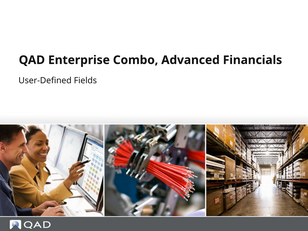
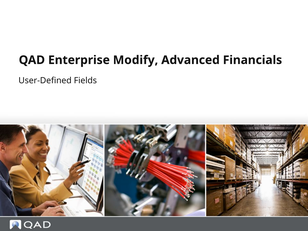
Combo: Combo -> Modify
